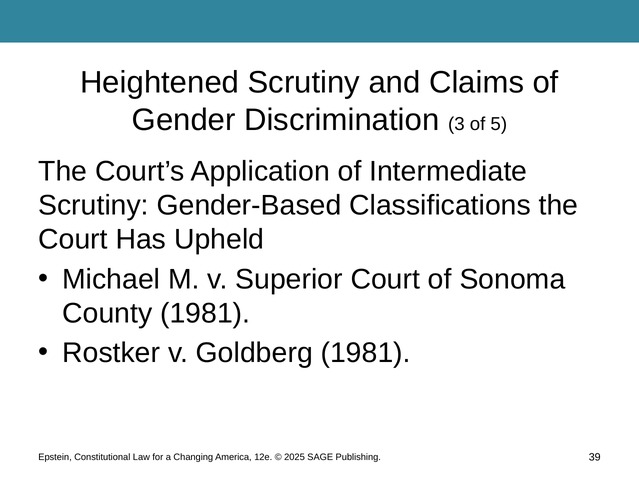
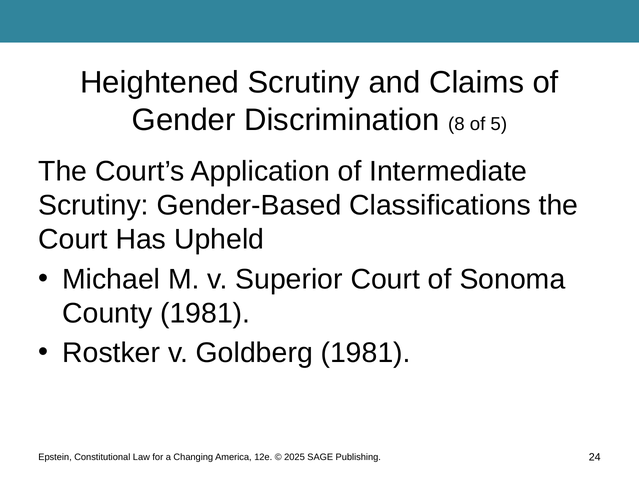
3: 3 -> 8
39: 39 -> 24
